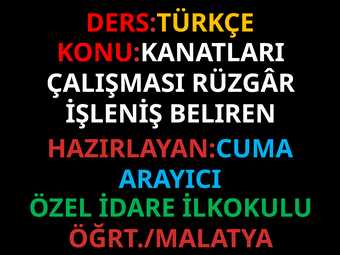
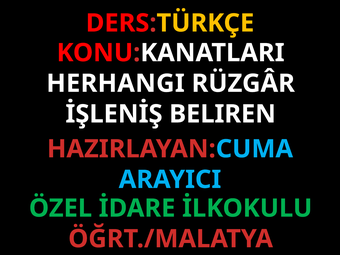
ÇALIŞMASI: ÇALIŞMASI -> HERHANGI
